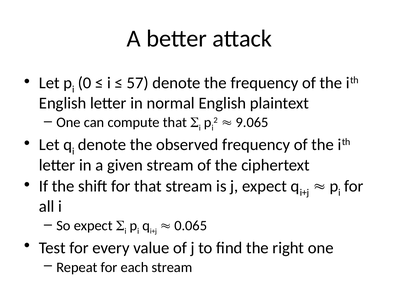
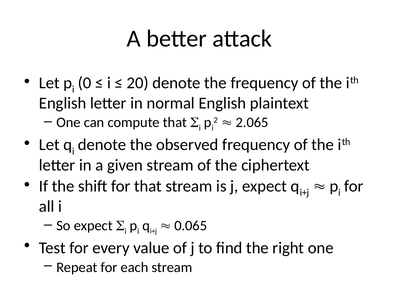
57: 57 -> 20
9.065: 9.065 -> 2.065
